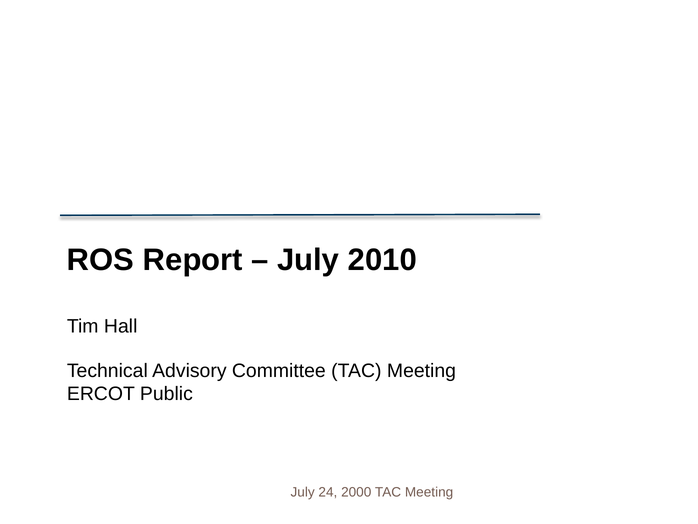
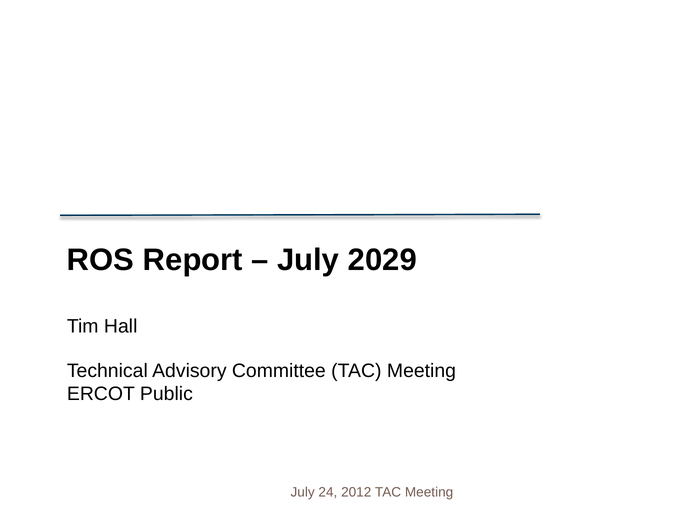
2010: 2010 -> 2029
2000: 2000 -> 2012
